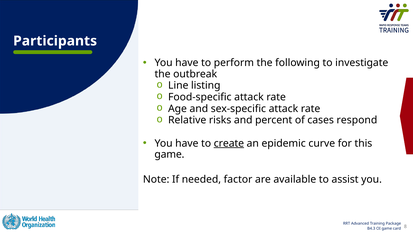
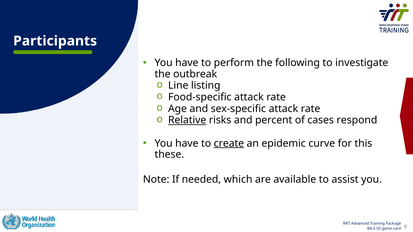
Relative underline: none -> present
game at (169, 155): game -> these
factor: factor -> which
